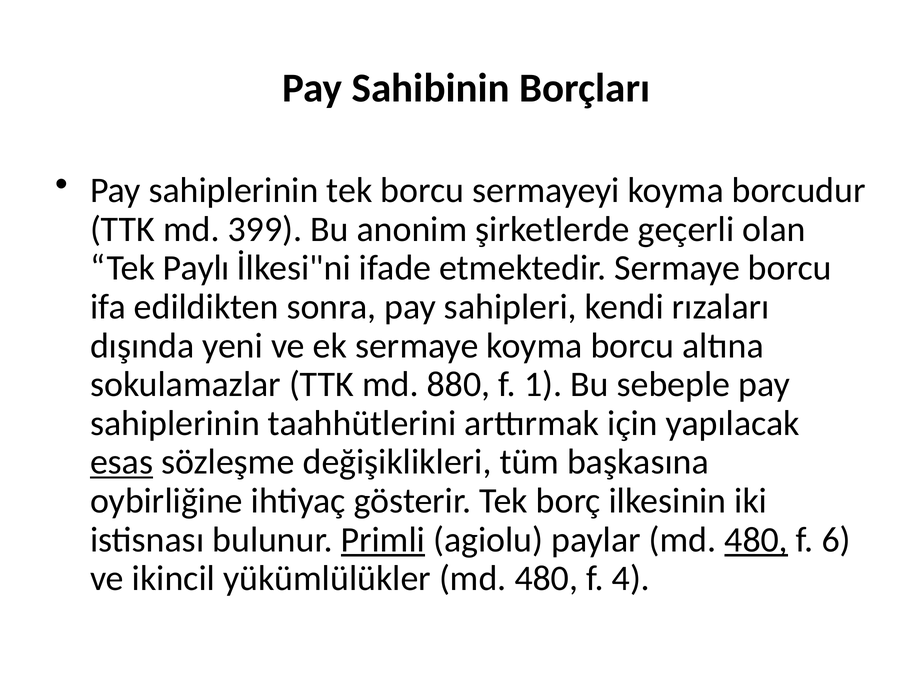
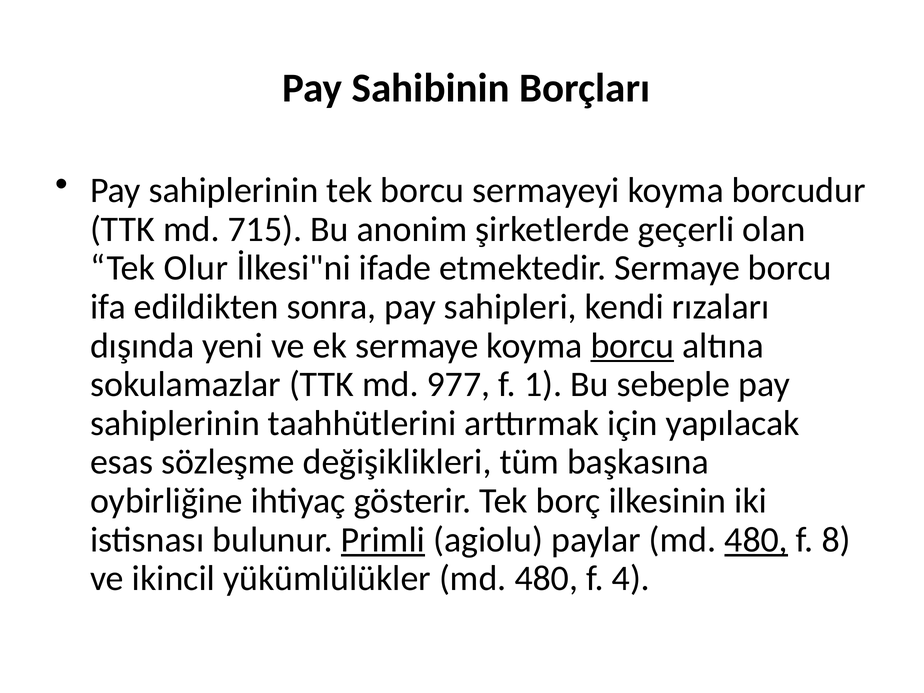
399: 399 -> 715
Paylı: Paylı -> Olur
borcu at (632, 346) underline: none -> present
880: 880 -> 977
esas underline: present -> none
6: 6 -> 8
